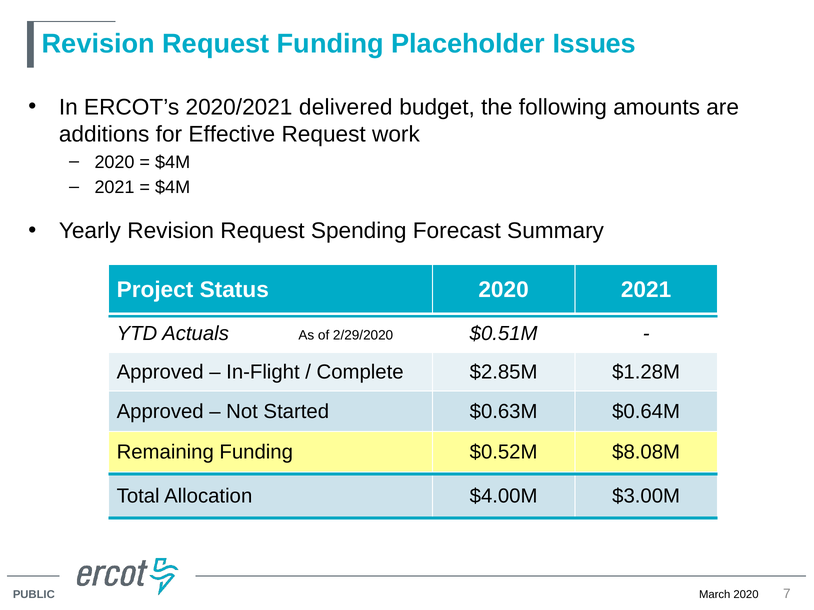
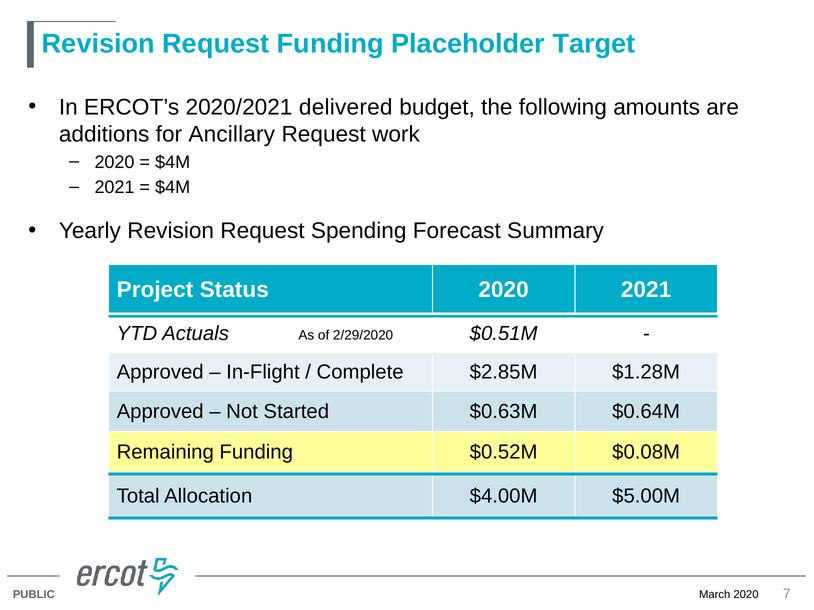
Issues: Issues -> Target
Effective: Effective -> Ancillary
$8.08M: $8.08M -> $0.08M
$3.00M: $3.00M -> $5.00M
